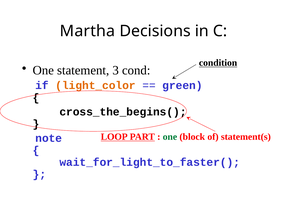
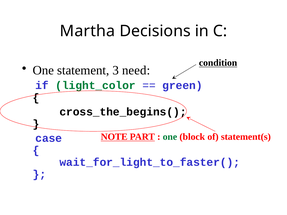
cond: cond -> need
light_color colour: orange -> green
LOOP: LOOP -> NOTE
note: note -> case
